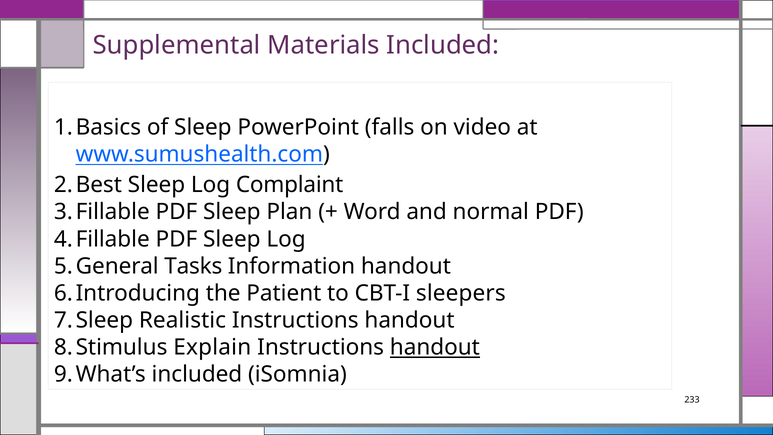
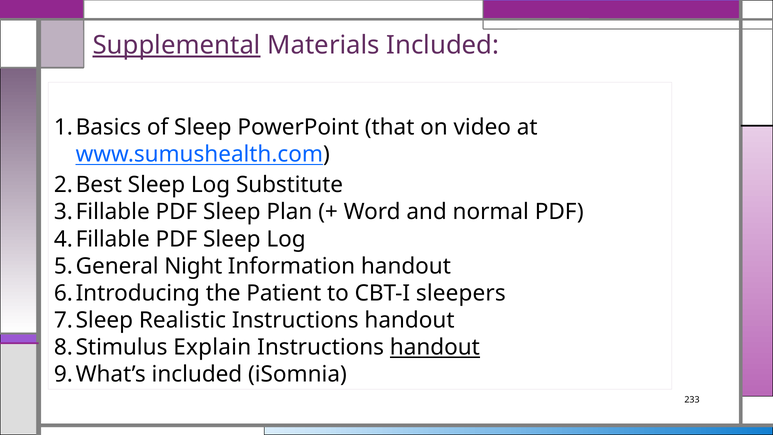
Supplemental underline: none -> present
falls: falls -> that
Complaint: Complaint -> Substitute
Tasks: Tasks -> Night
